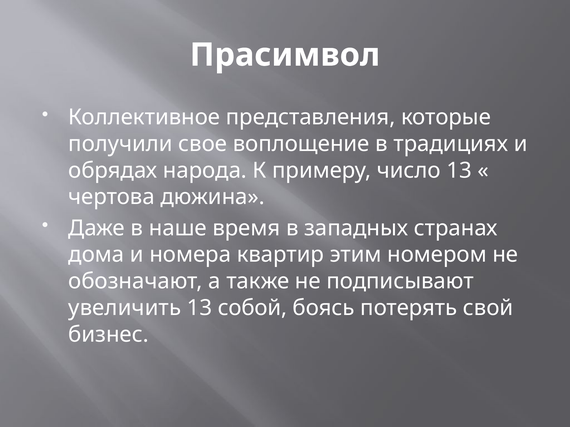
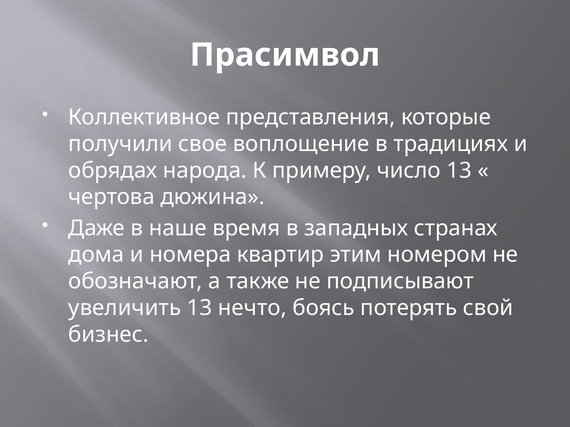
собой: собой -> нечто
